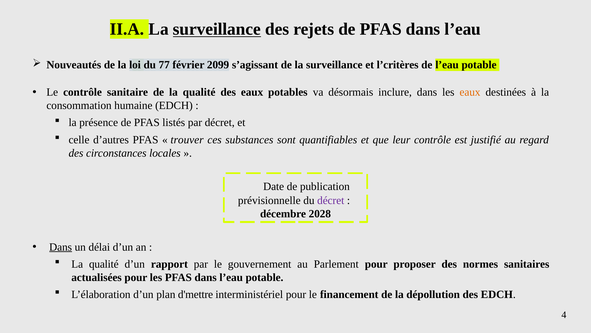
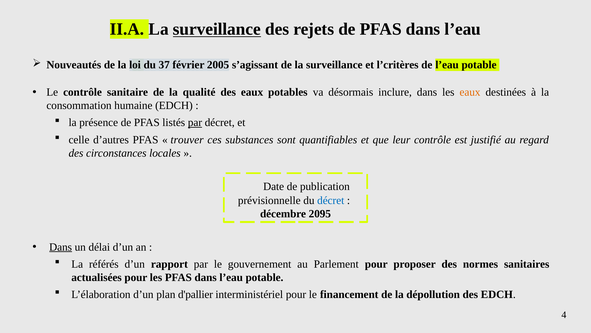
77: 77 -> 37
2099: 2099 -> 2005
par at (195, 122) underline: none -> present
décret at (331, 200) colour: purple -> blue
2028: 2028 -> 2095
qualité at (104, 264): qualité -> référés
d'mettre: d'mettre -> d'pallier
